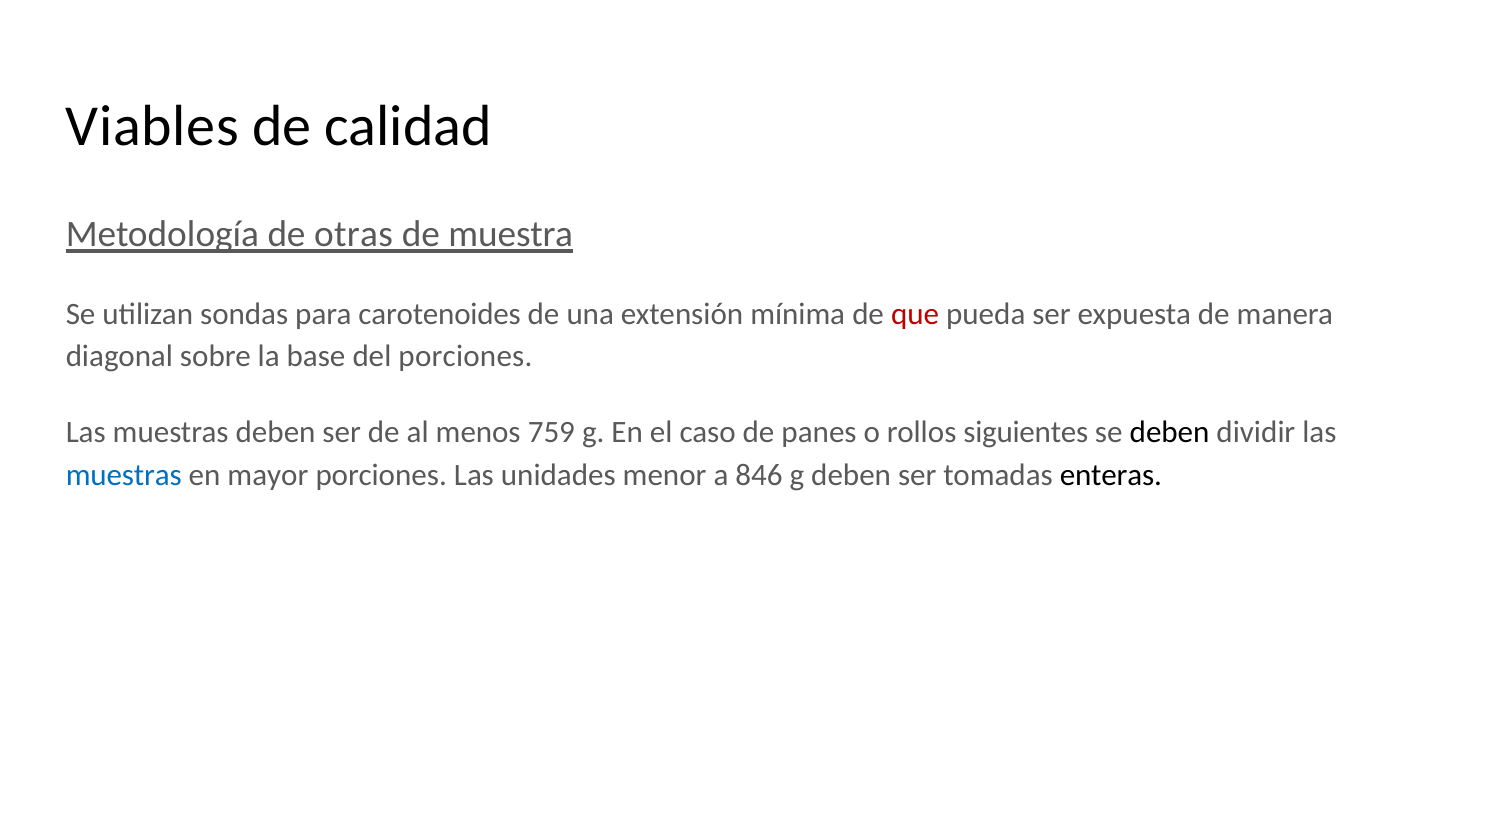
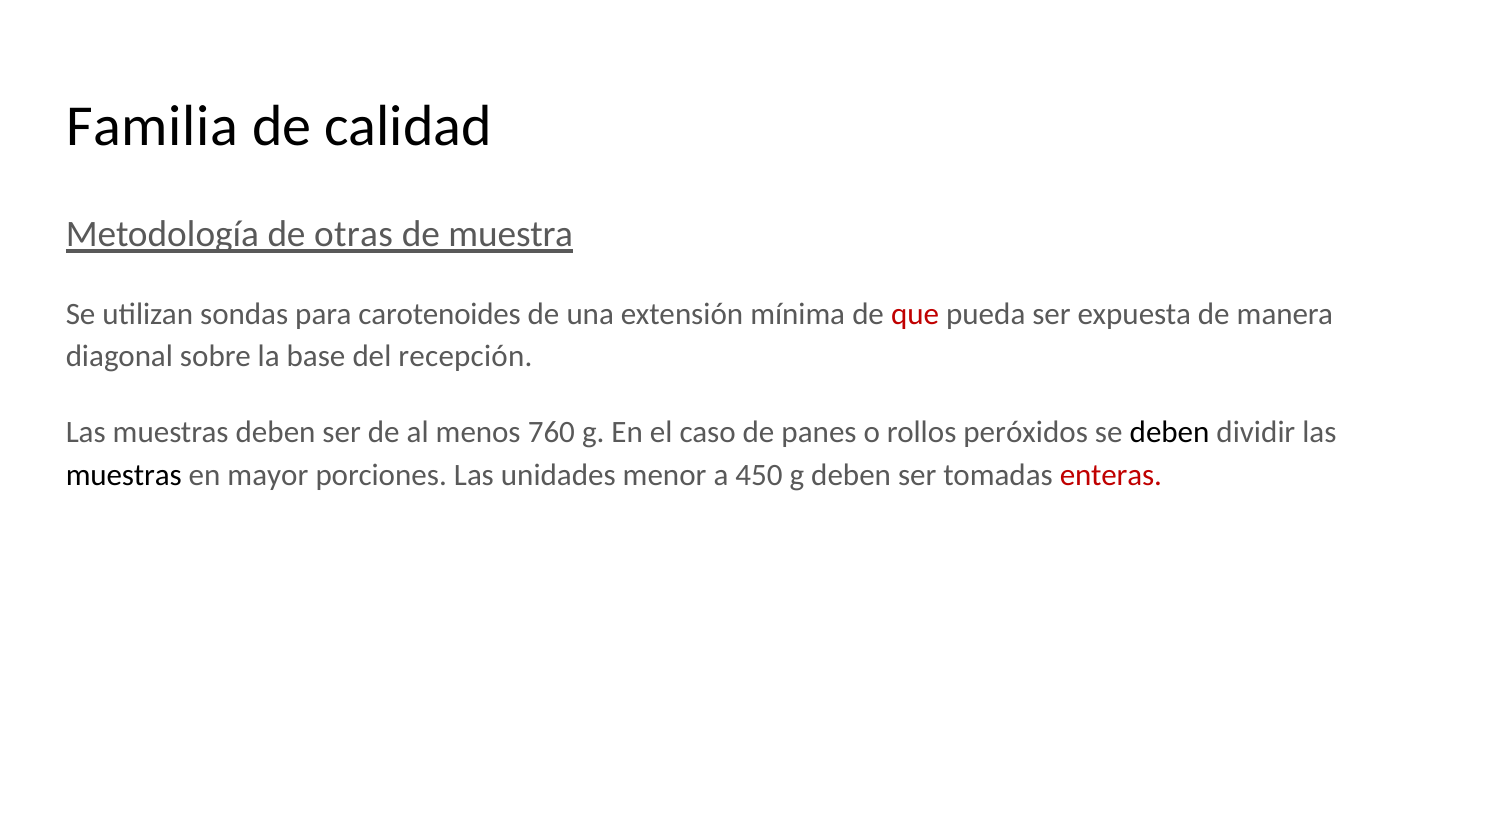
Viables: Viables -> Familia
del porciones: porciones -> recepción
759: 759 -> 760
siguientes: siguientes -> peróxidos
muestras at (124, 476) colour: blue -> black
846: 846 -> 450
enteras colour: black -> red
